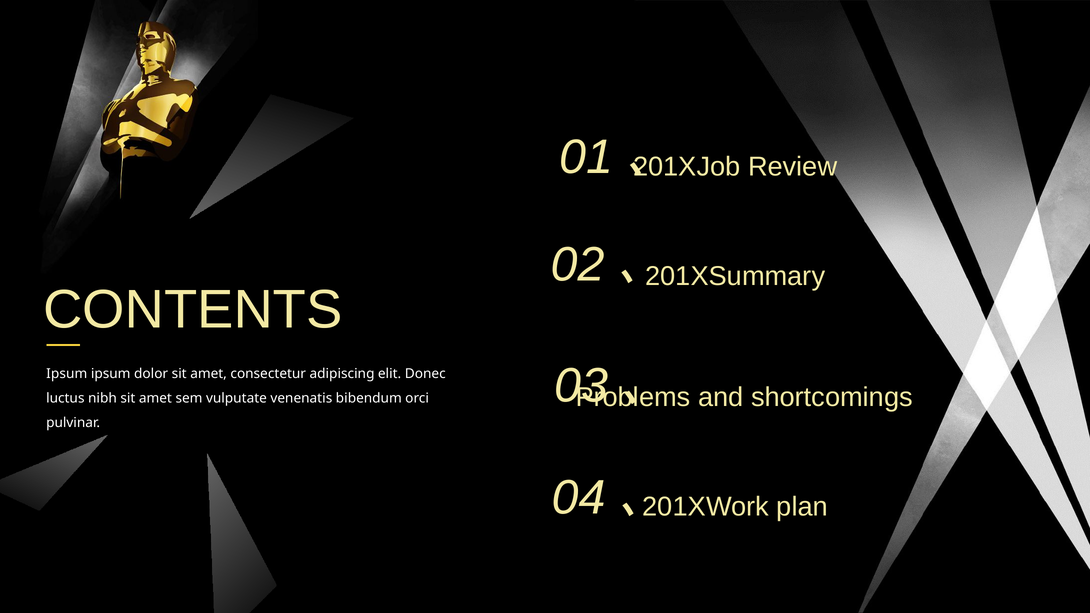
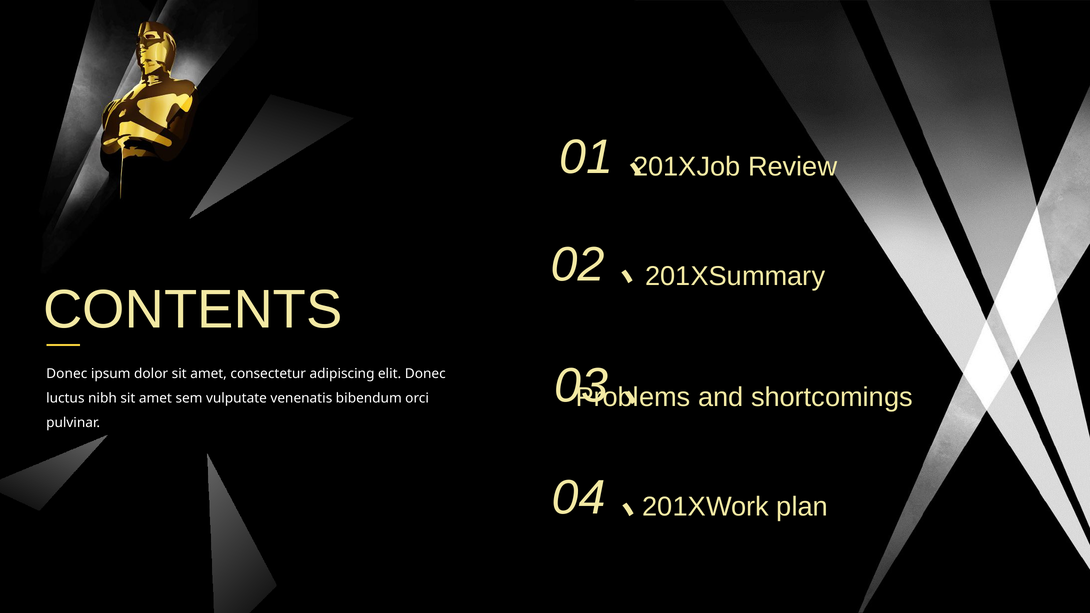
Ipsum at (67, 374): Ipsum -> Donec
